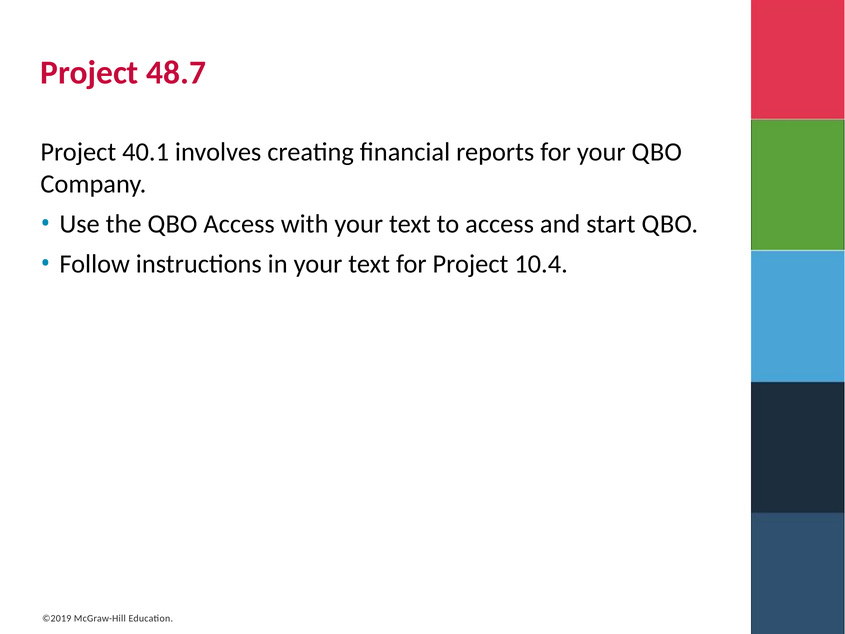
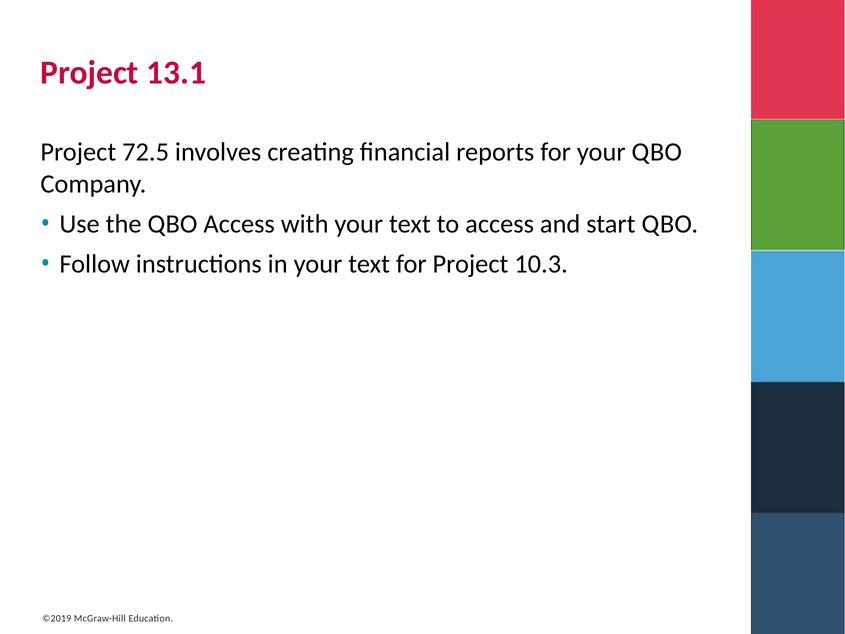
48.7: 48.7 -> 13.1
40.1: 40.1 -> 72.5
10.4: 10.4 -> 10.3
